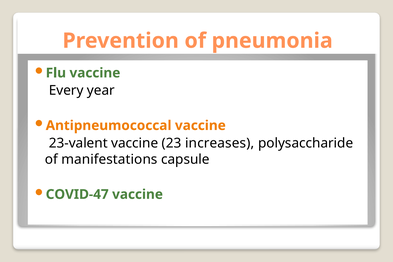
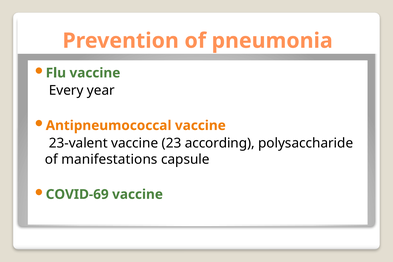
increases: increases -> according
COVID-47: COVID-47 -> COVID-69
